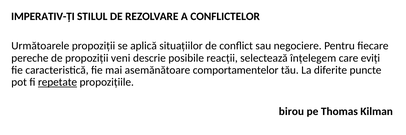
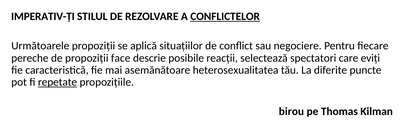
CONFLICTELOR underline: none -> present
veni: veni -> face
înțelegem: înțelegem -> spectatori
comportamentelor: comportamentelor -> heterosexualitatea
